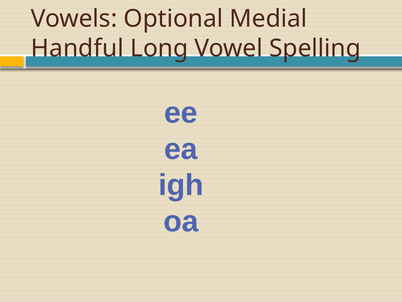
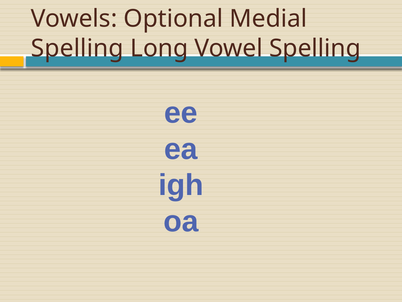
Handful at (77, 48): Handful -> Spelling
